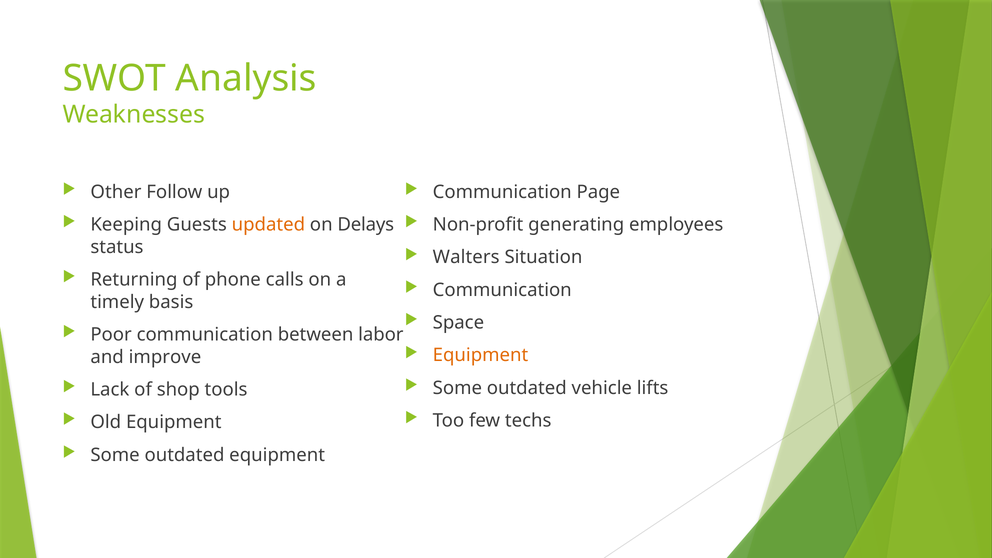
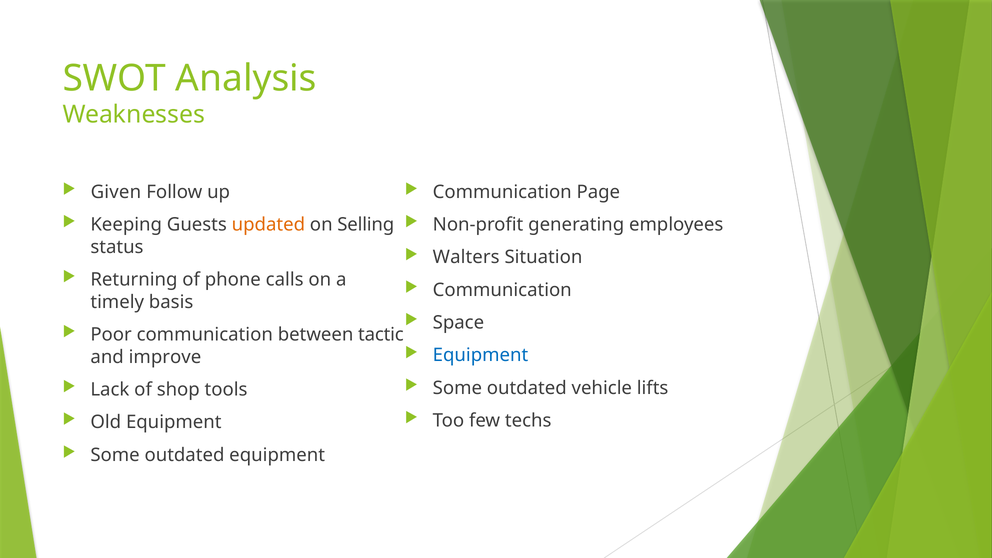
Other: Other -> Given
Delays: Delays -> Selling
labor: labor -> tactic
Equipment at (480, 355) colour: orange -> blue
